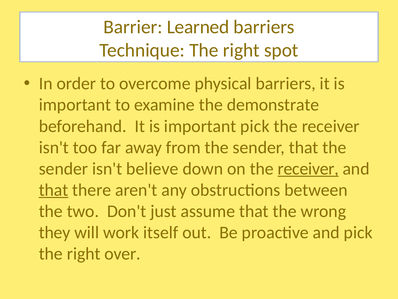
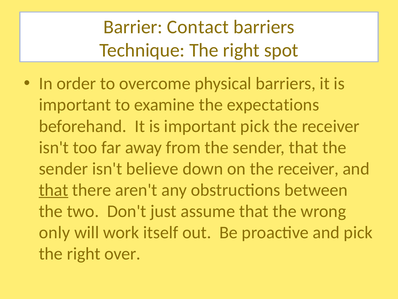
Learned: Learned -> Contact
demonstrate: demonstrate -> expectations
receiver at (308, 168) underline: present -> none
they: they -> only
